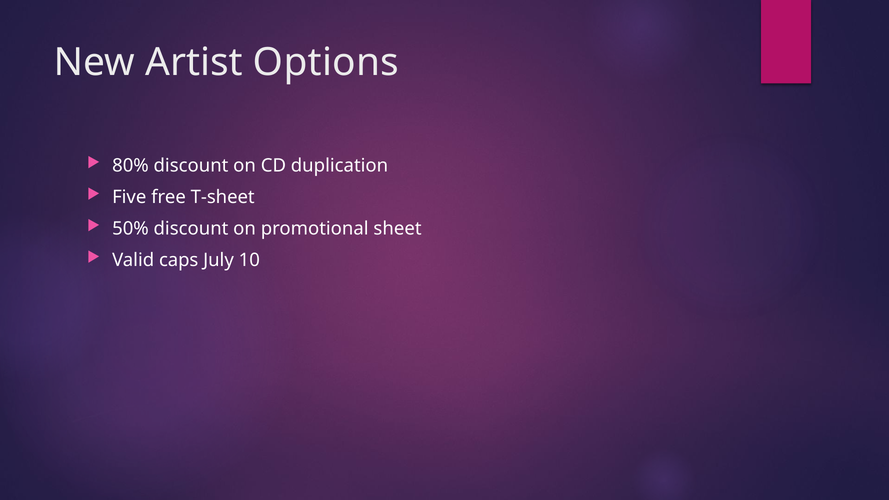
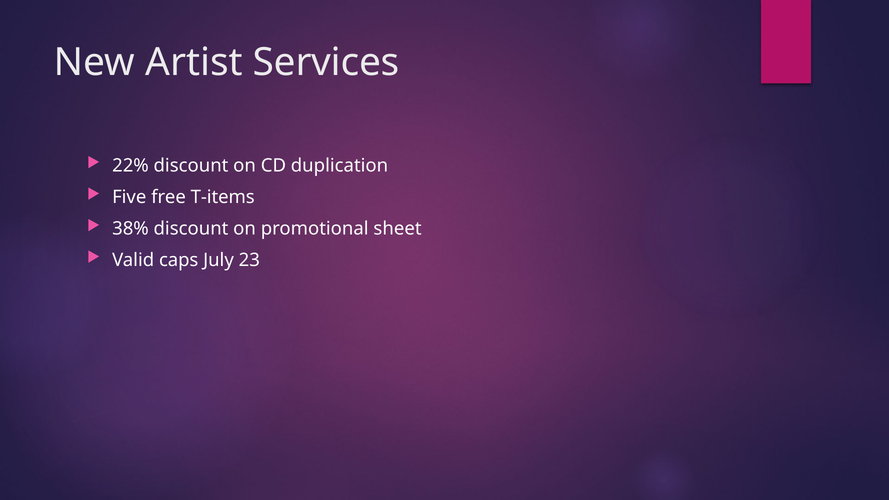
Options: Options -> Services
80%: 80% -> 22%
T-sheet: T-sheet -> T-items
50%: 50% -> 38%
10: 10 -> 23
